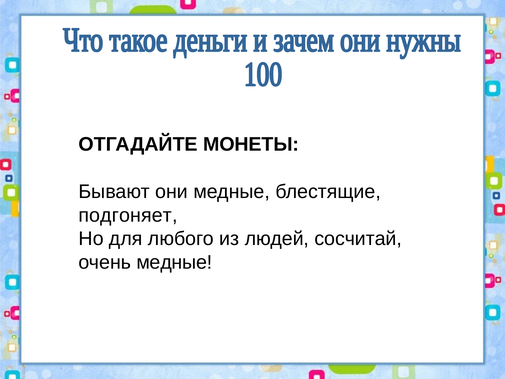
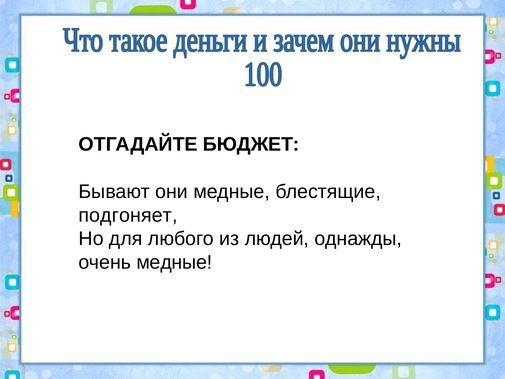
МОНЕТЫ: МОНЕТЫ -> БЮДЖЕТ
сосчитай: сосчитай -> однажды
